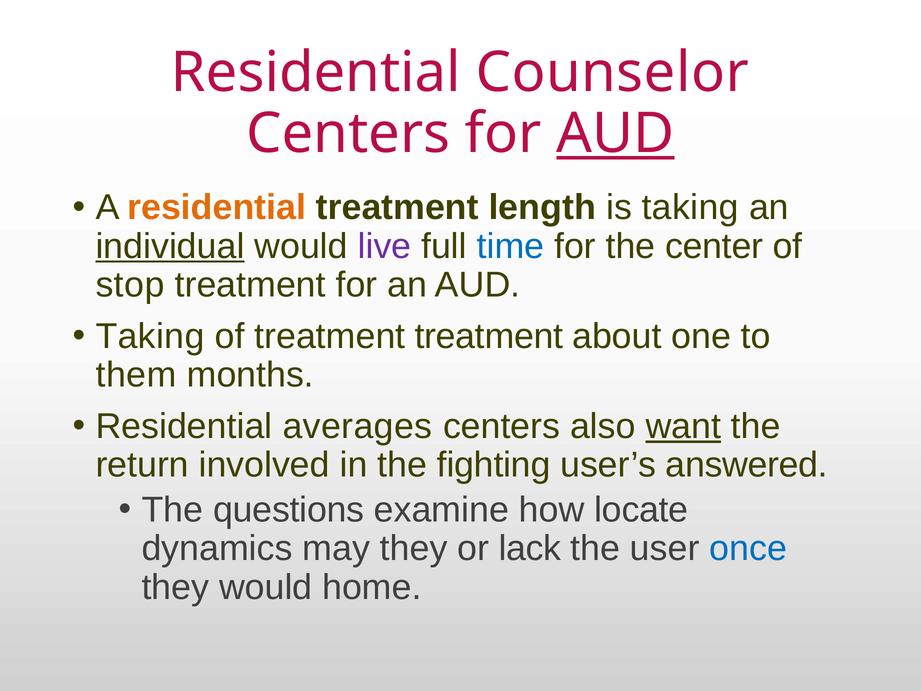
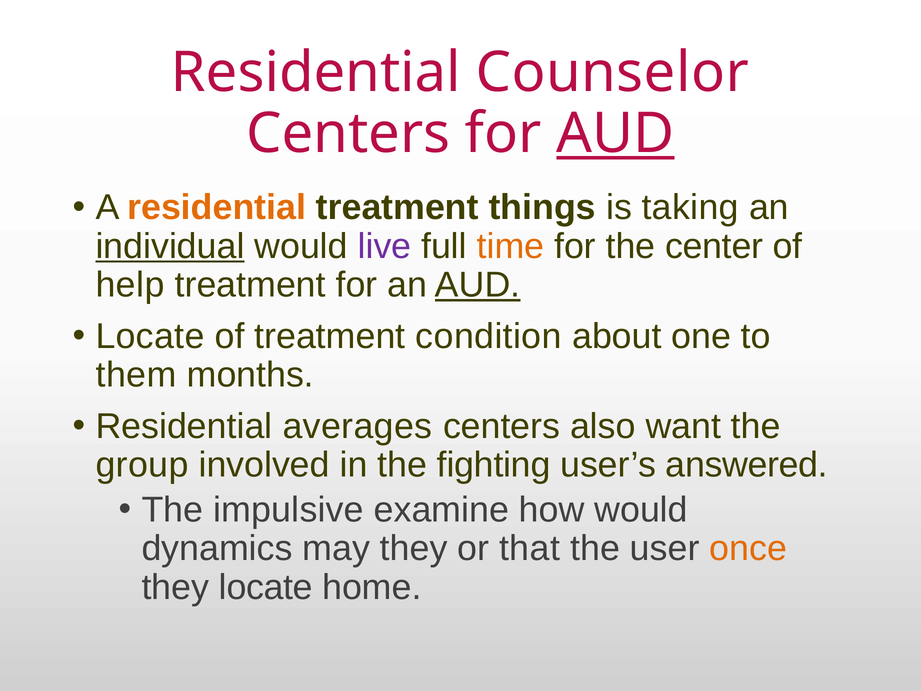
length: length -> things
time colour: blue -> orange
stop: stop -> help
AUD at (478, 285) underline: none -> present
Taking at (150, 336): Taking -> Locate
treatment treatment: treatment -> condition
want underline: present -> none
return: return -> group
questions: questions -> impulsive
how locate: locate -> would
lack: lack -> that
once colour: blue -> orange
they would: would -> locate
